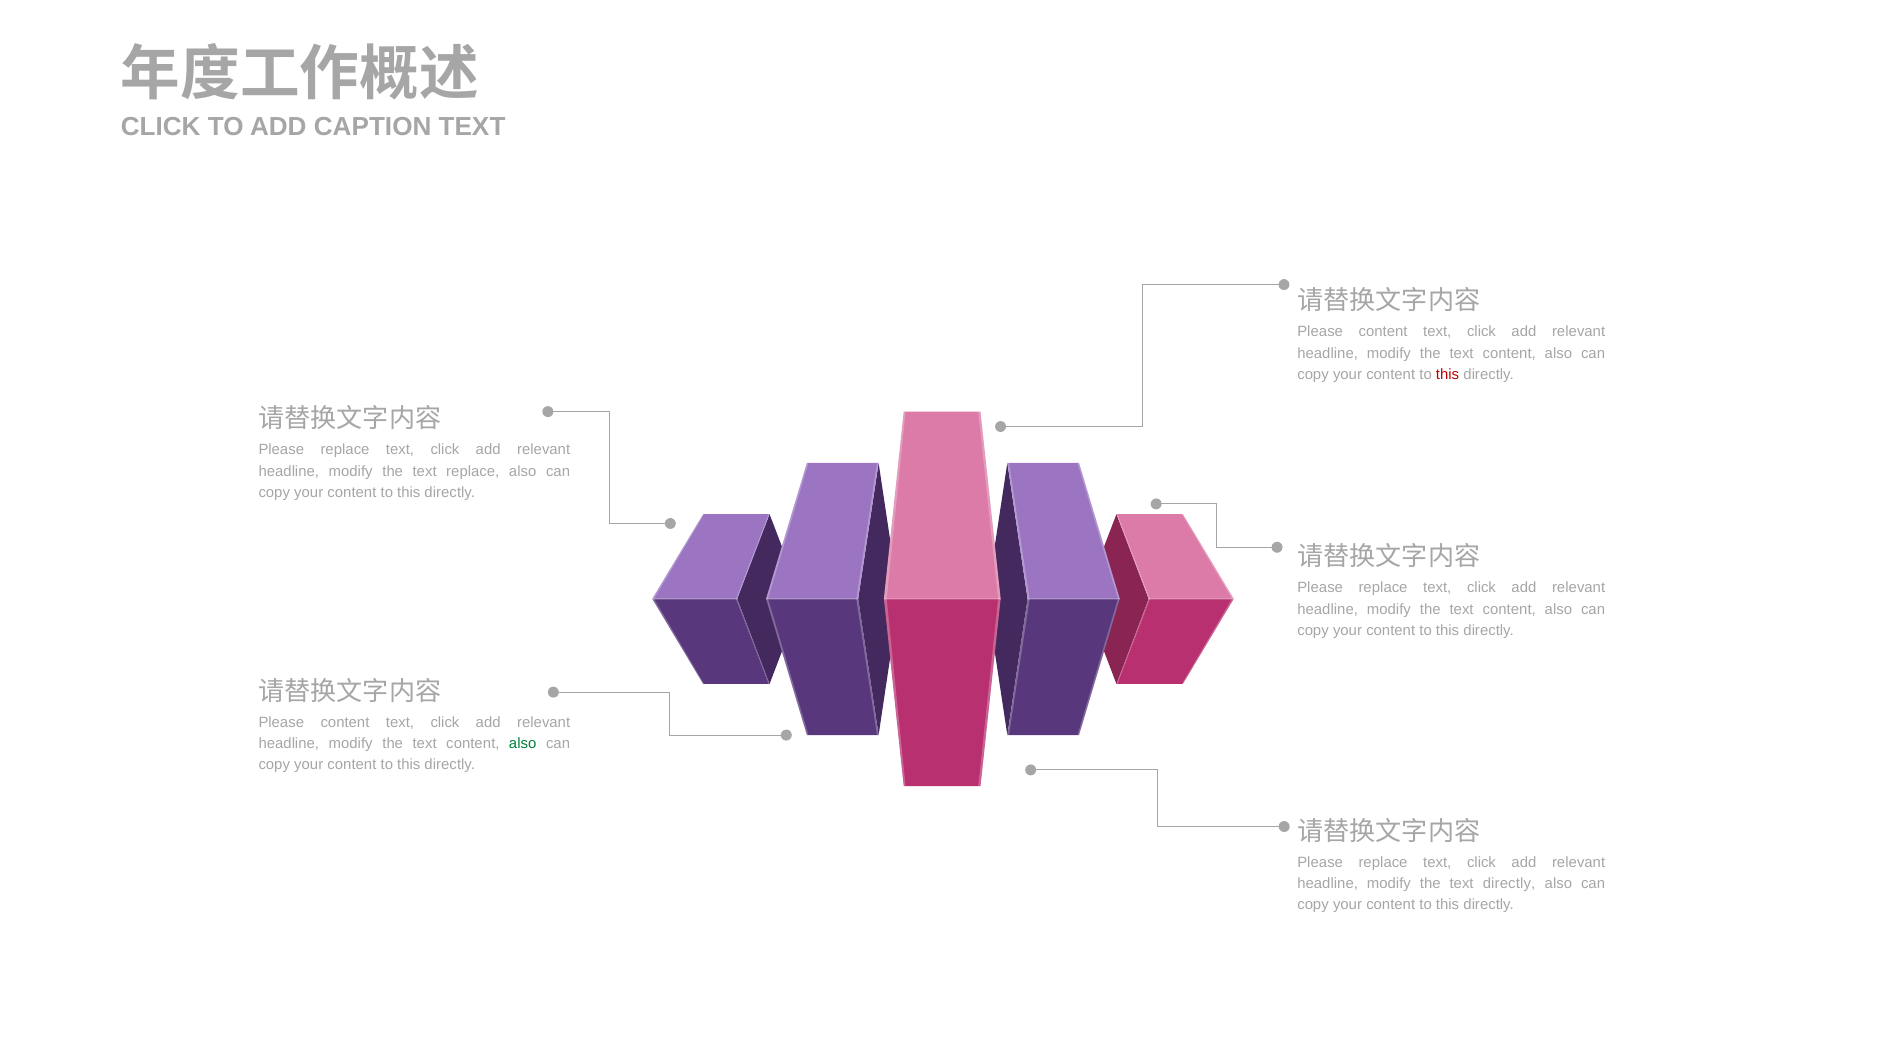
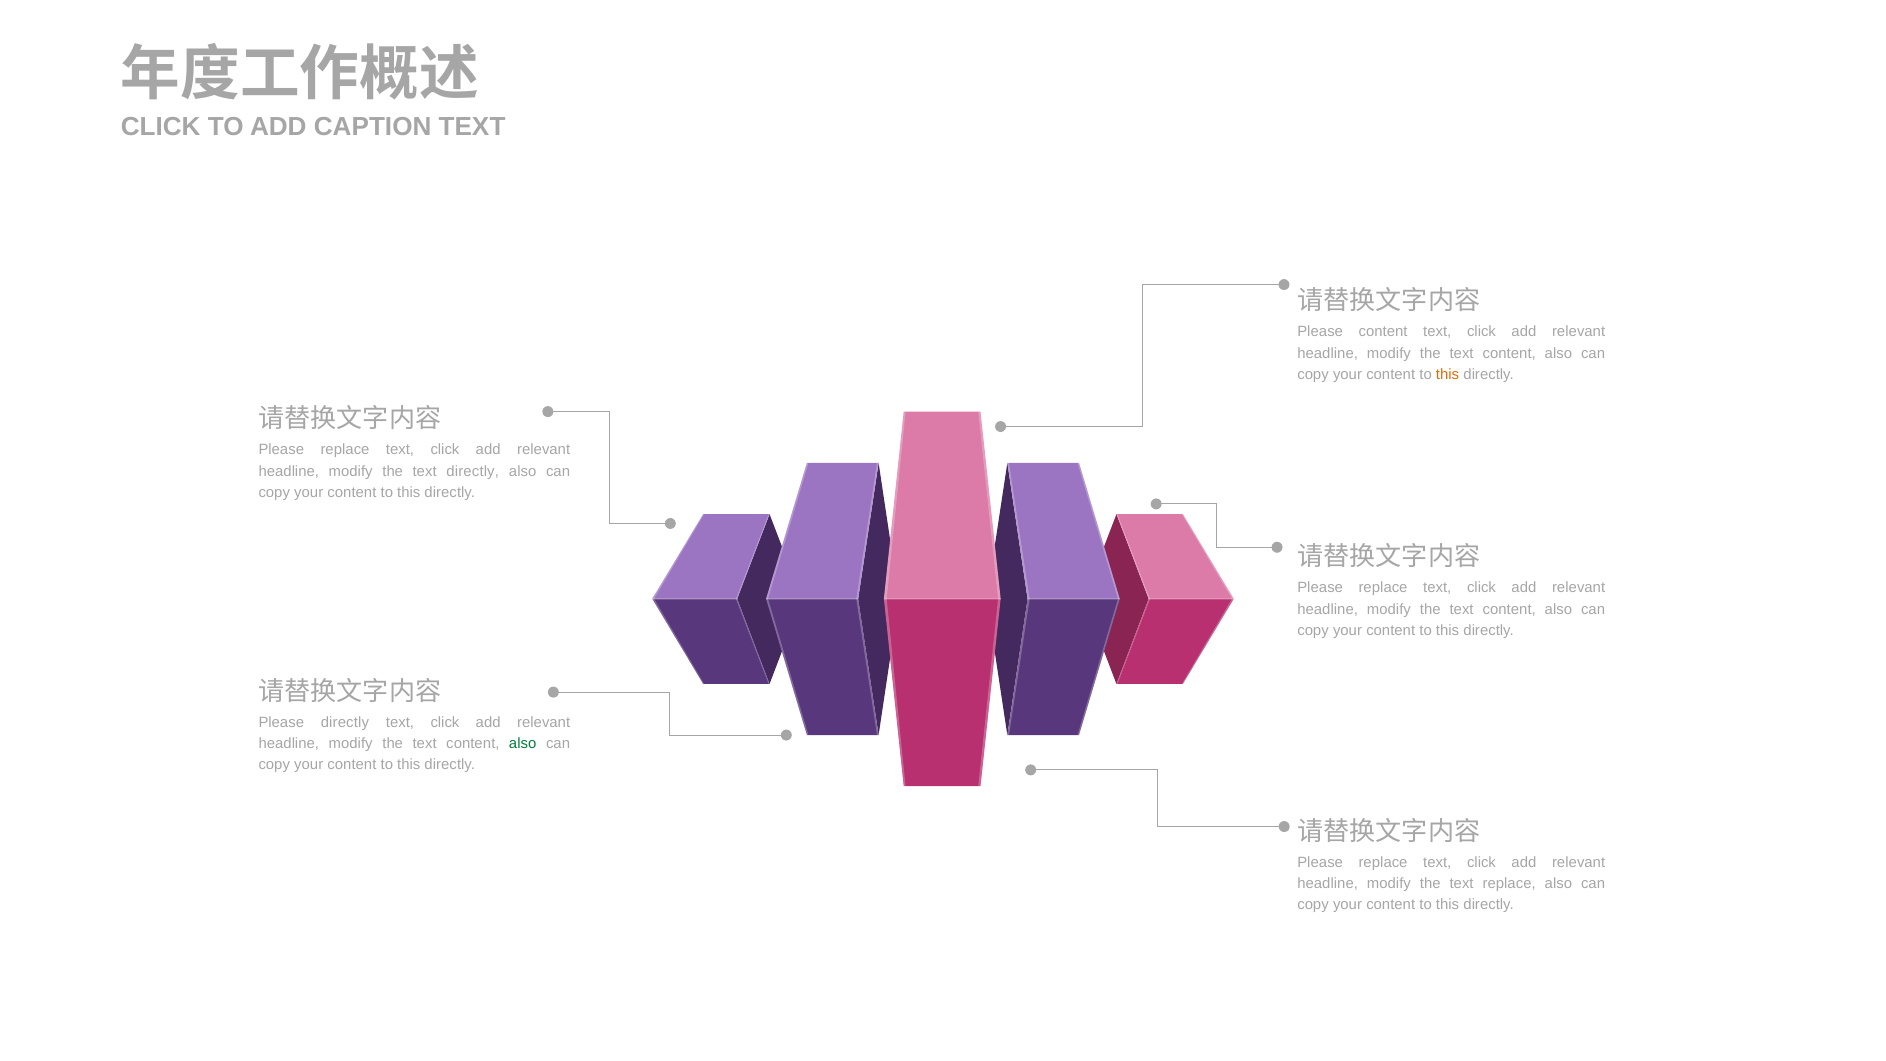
this at (1448, 375) colour: red -> orange
text replace: replace -> directly
content at (345, 722): content -> directly
text directly: directly -> replace
